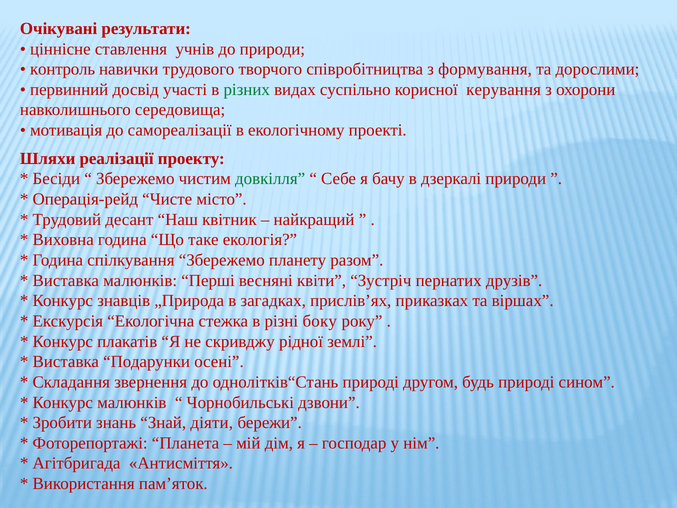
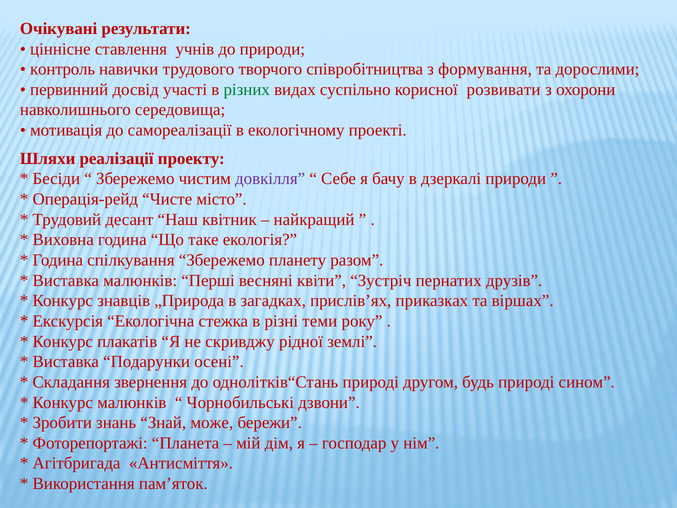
керування: керування -> розвивати
довкілля colour: green -> purple
боку: боку -> теми
діяти: діяти -> може
